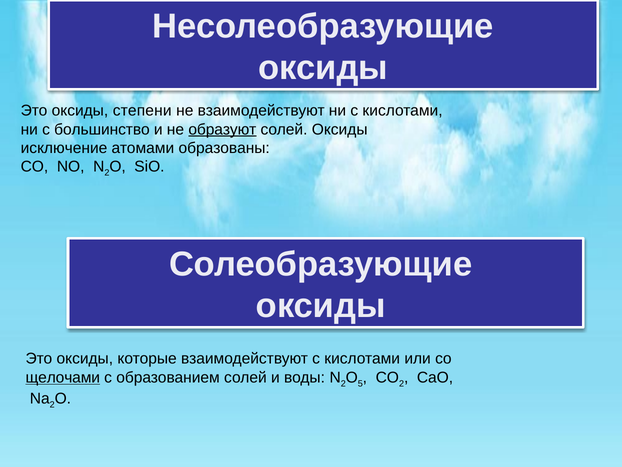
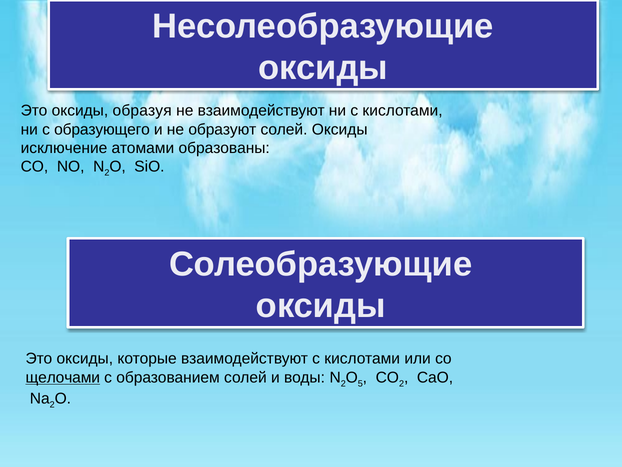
степени: степени -> образуя
большинство: большинство -> образующего
образуют underline: present -> none
